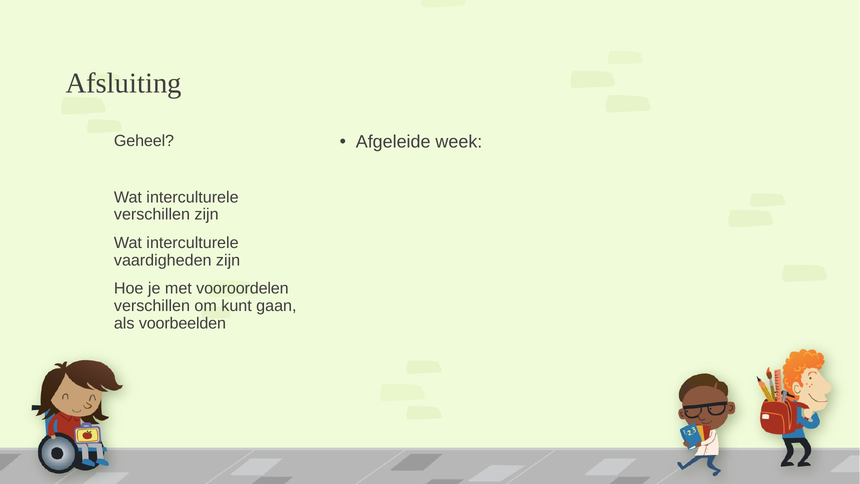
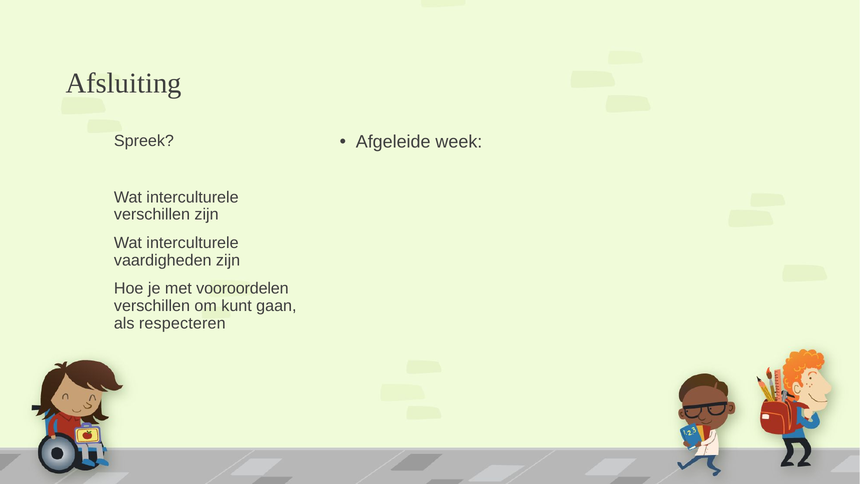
Geheel: Geheel -> Spreek
voorbeelden: voorbeelden -> respecteren
